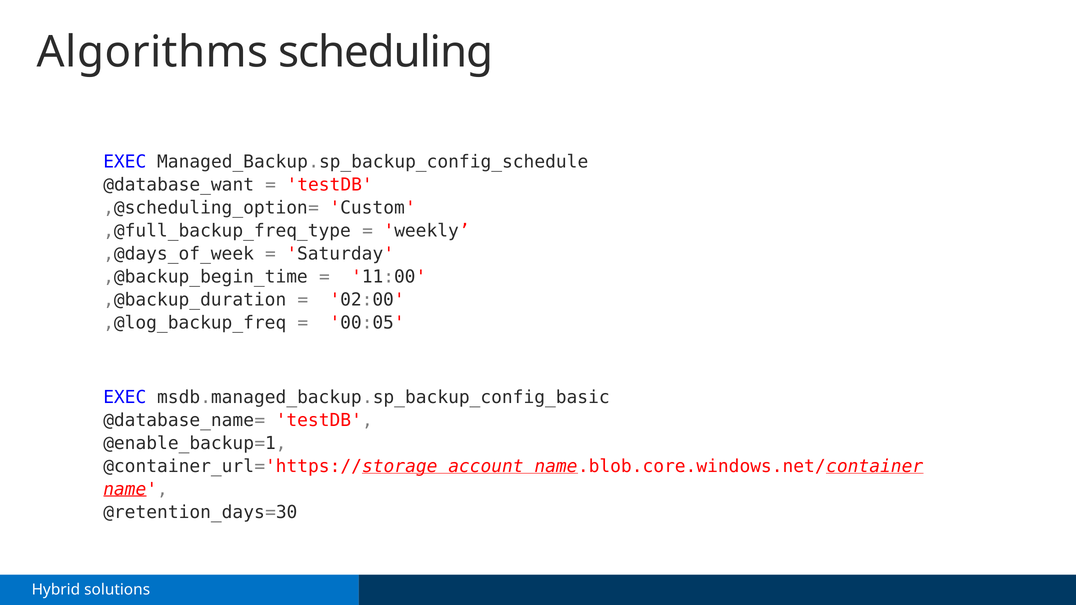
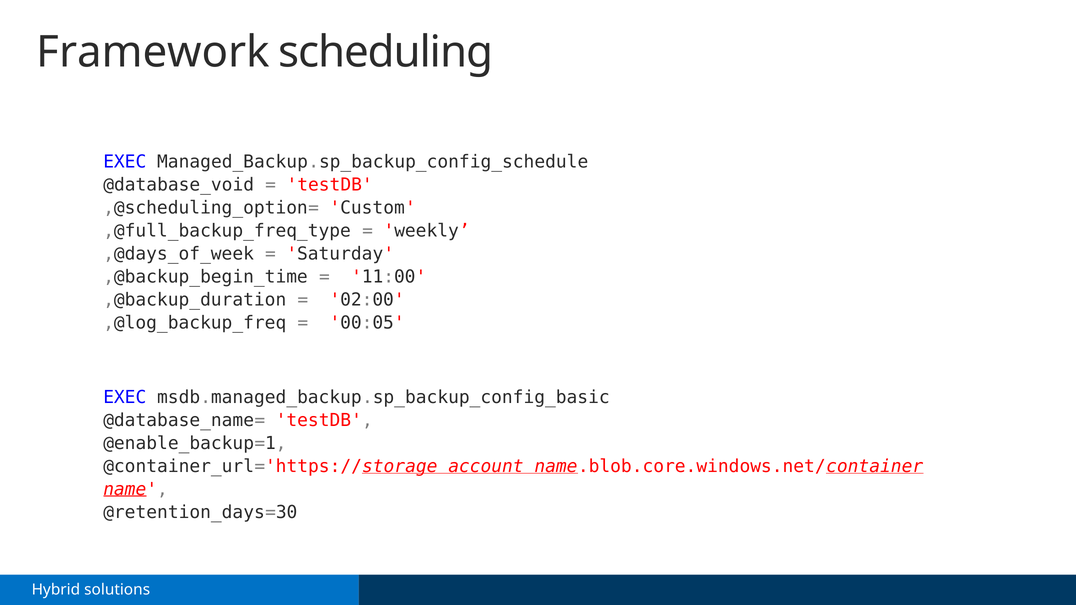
Algorithms: Algorithms -> Framework
@database_want: @database_want -> @database_void
